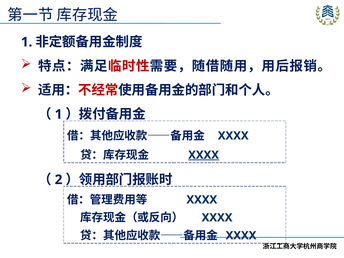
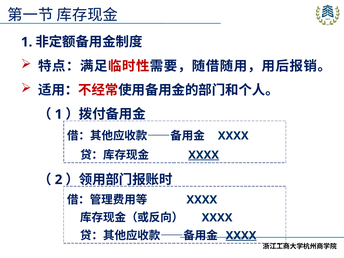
XXXX at (241, 235) underline: none -> present
